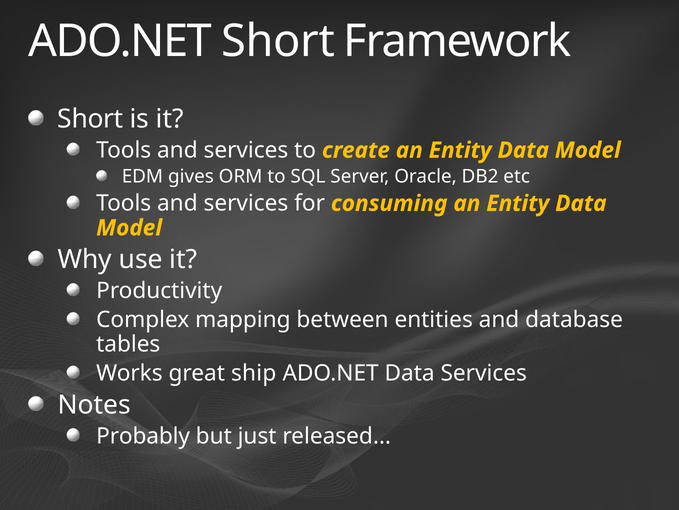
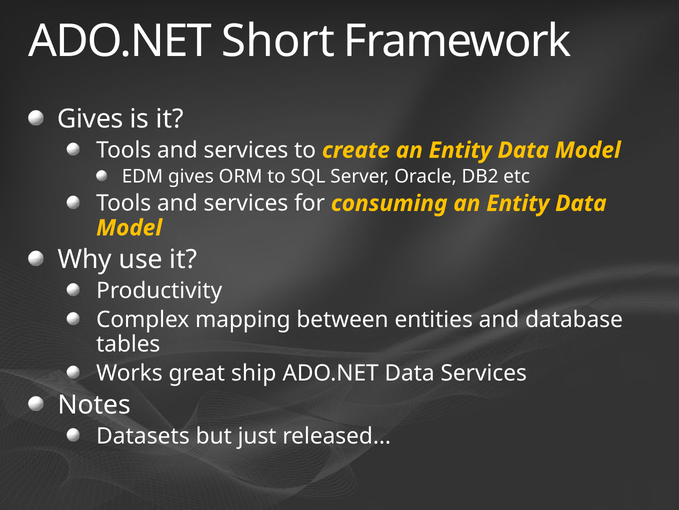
Short at (90, 119): Short -> Gives
Probably: Probably -> Datasets
